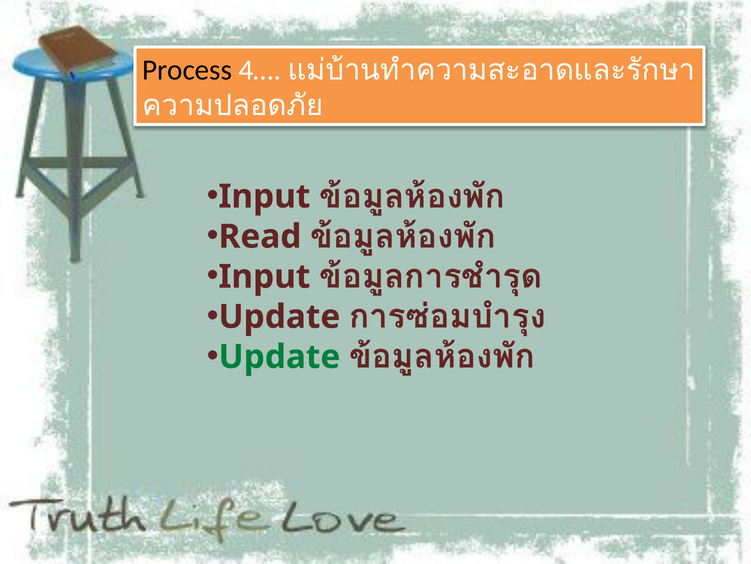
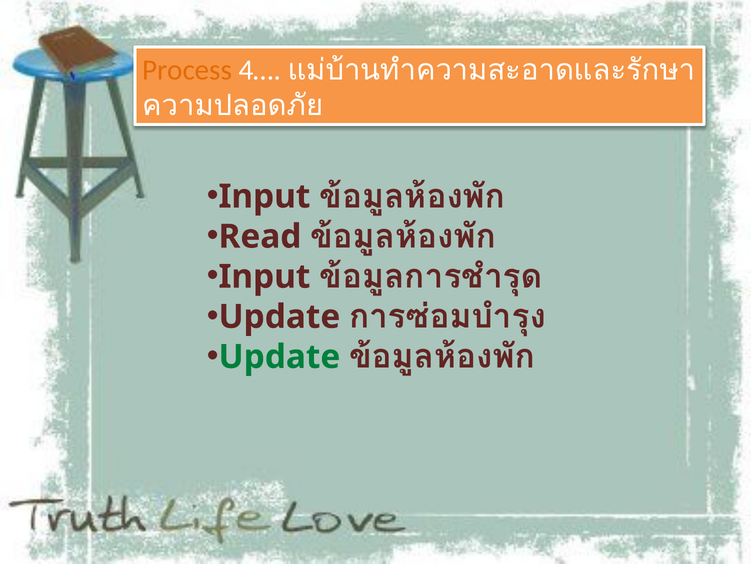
Process colour: black -> orange
